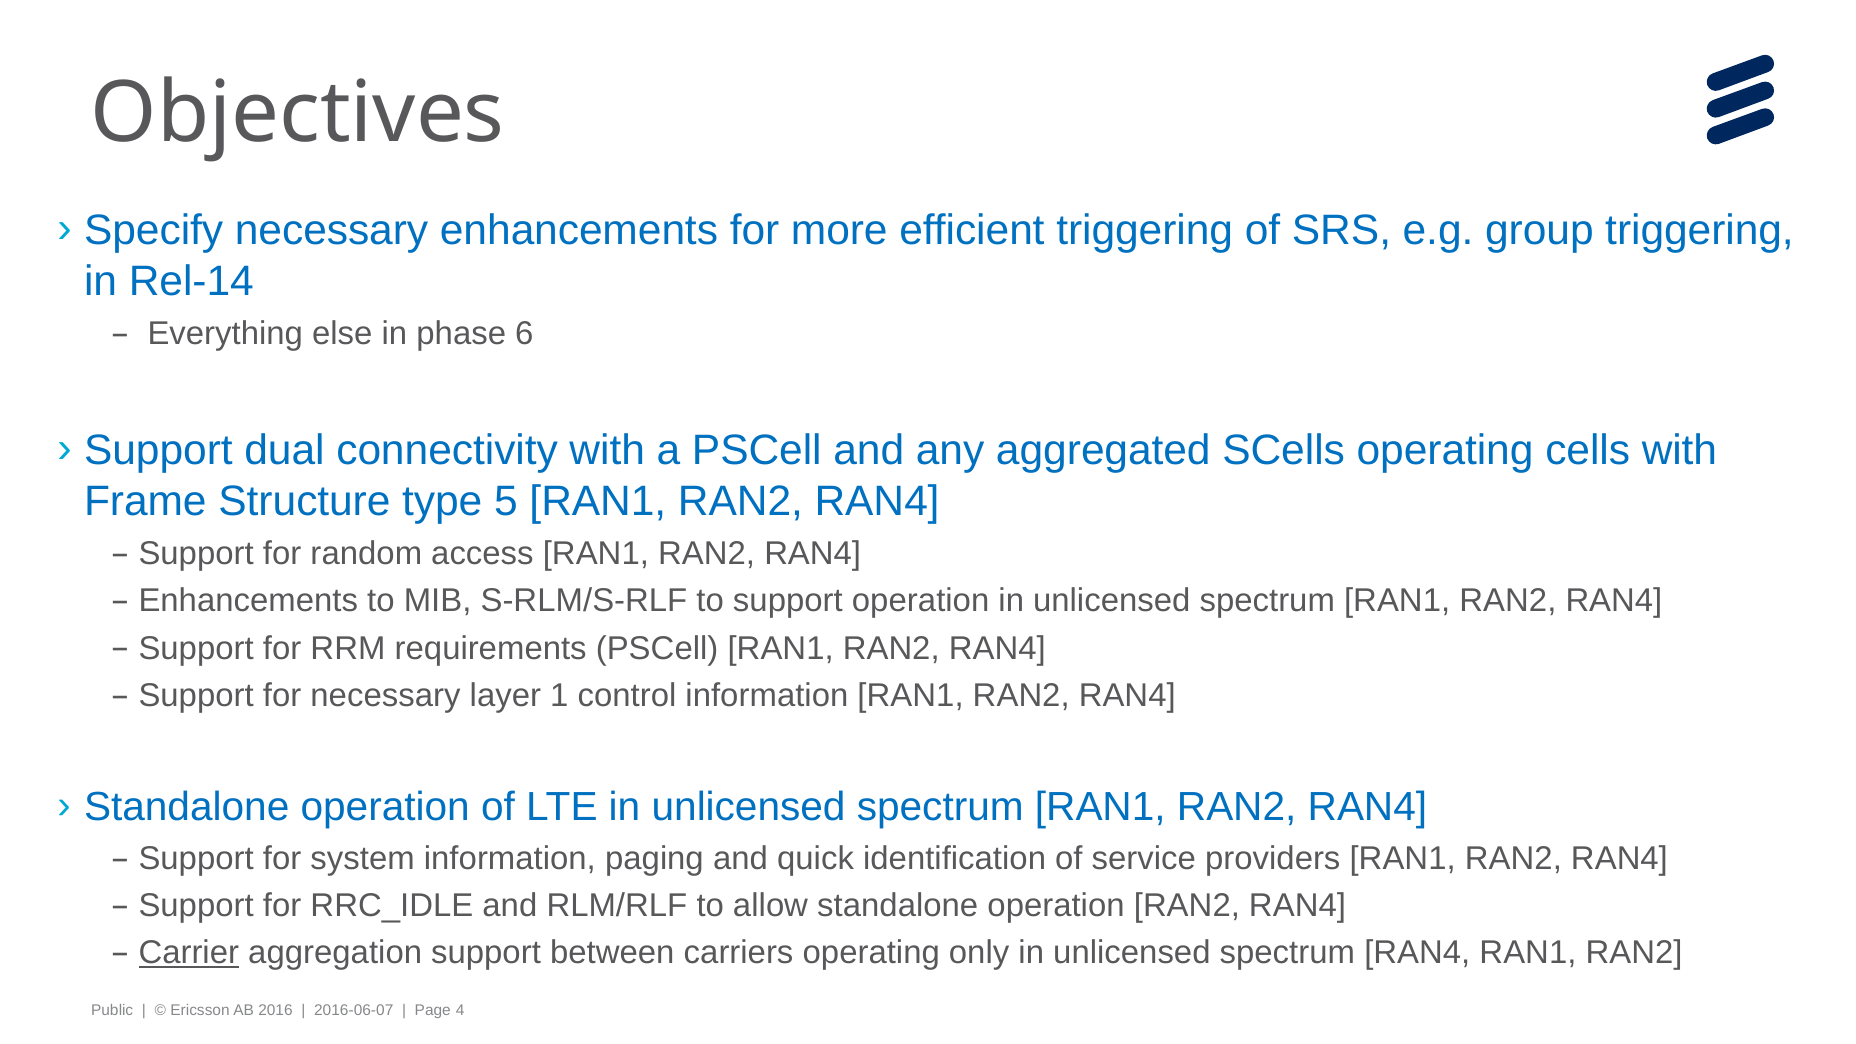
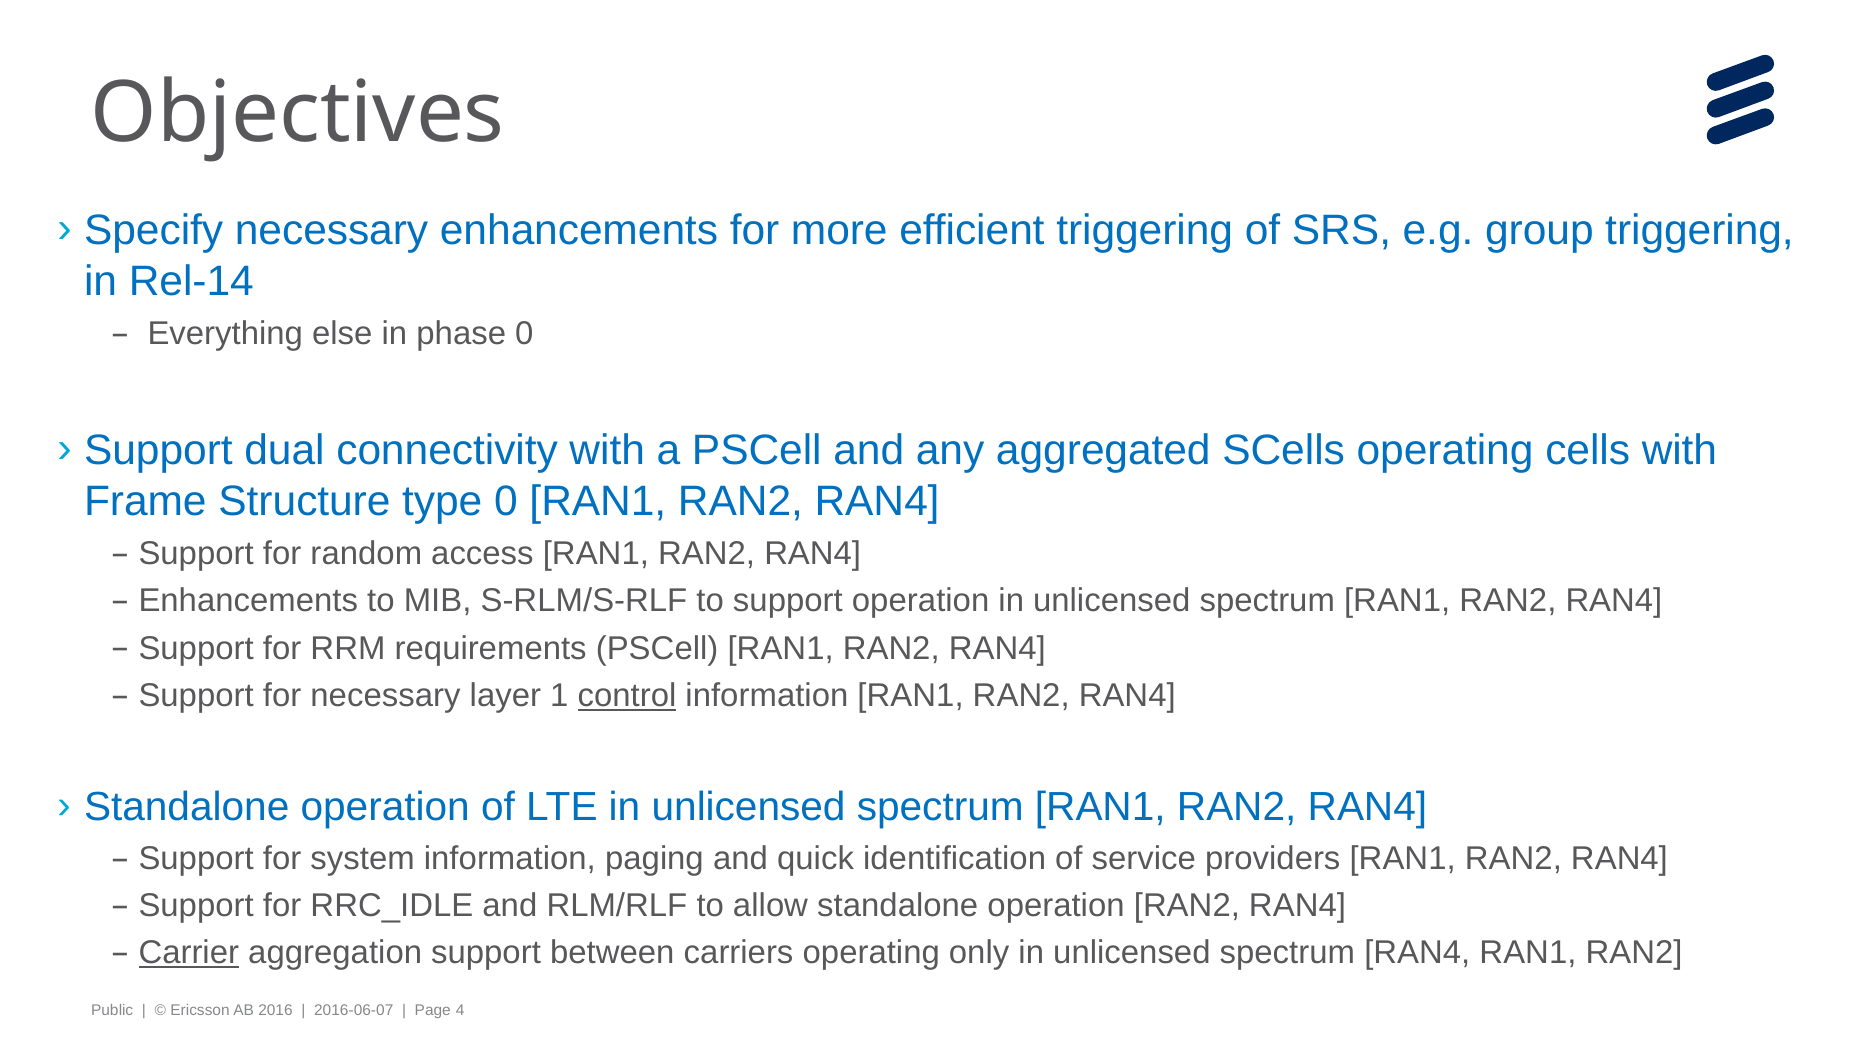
phase 6: 6 -> 0
type 5: 5 -> 0
control underline: none -> present
